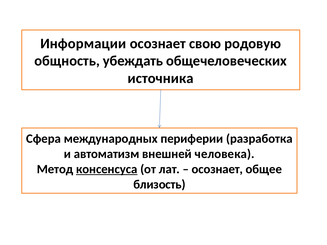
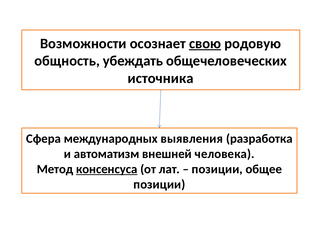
Информации: Информации -> Возможности
свою underline: none -> present
периферии: периферии -> выявления
осознает at (217, 169): осознает -> позиции
близость at (159, 185): близость -> позиции
